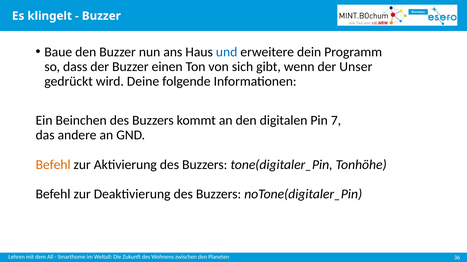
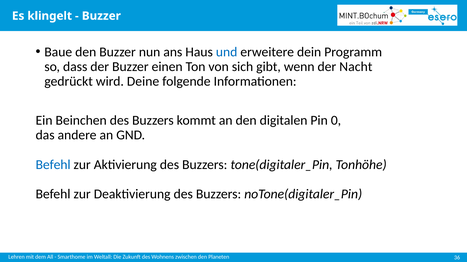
Unser: Unser -> Nacht
7: 7 -> 0
Befehl at (53, 165) colour: orange -> blue
